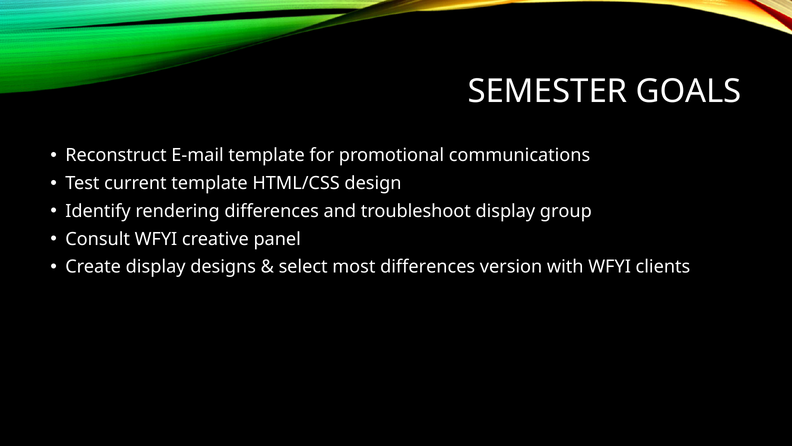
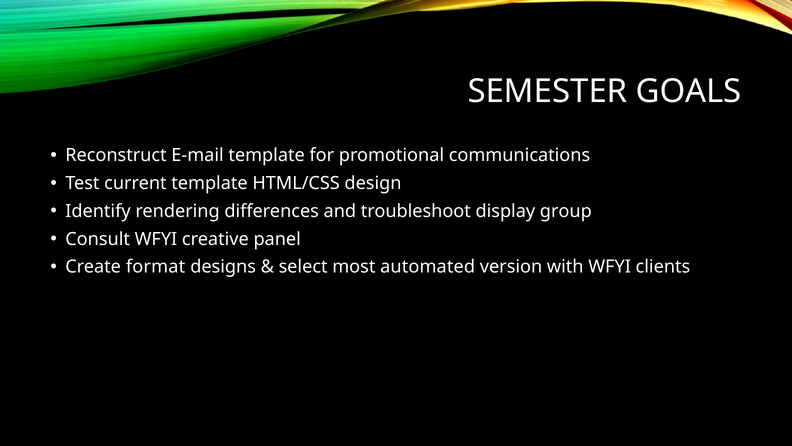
Create display: display -> format
most differences: differences -> automated
